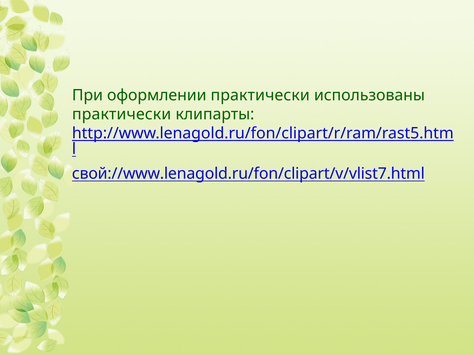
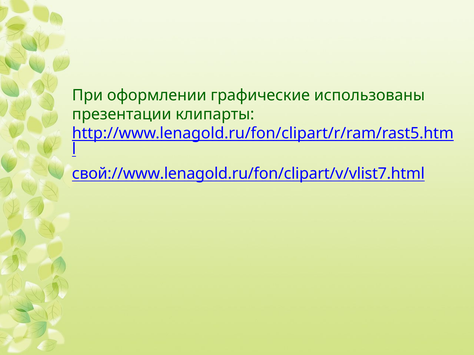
оформлении практически: практически -> графические
практически at (122, 115): практически -> презентации
